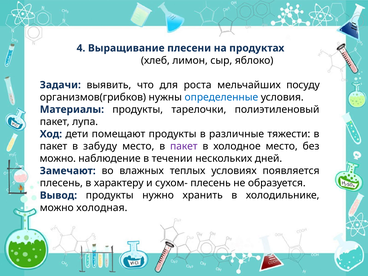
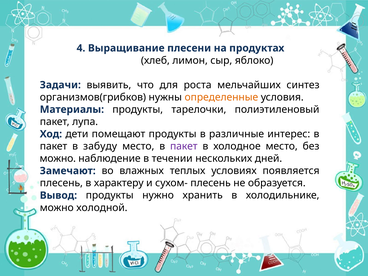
посуду: посуду -> синтез
определенные colour: blue -> orange
тяжести: тяжести -> интерес
холодная: холодная -> холодной
